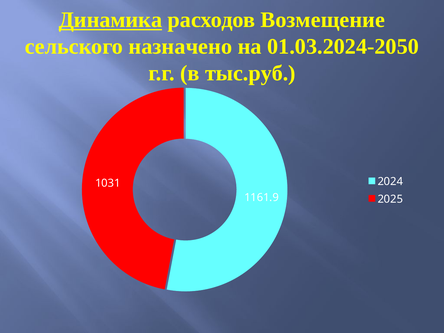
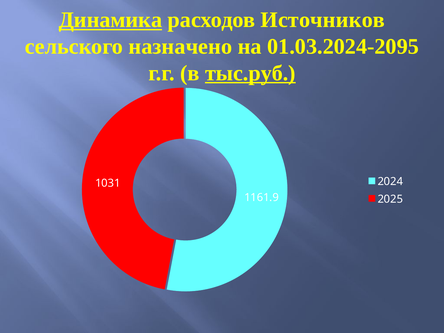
Возмещение: Возмещение -> Источников
01.03.2024-2050: 01.03.2024-2050 -> 01.03.2024-2095
тыс.руб underline: none -> present
